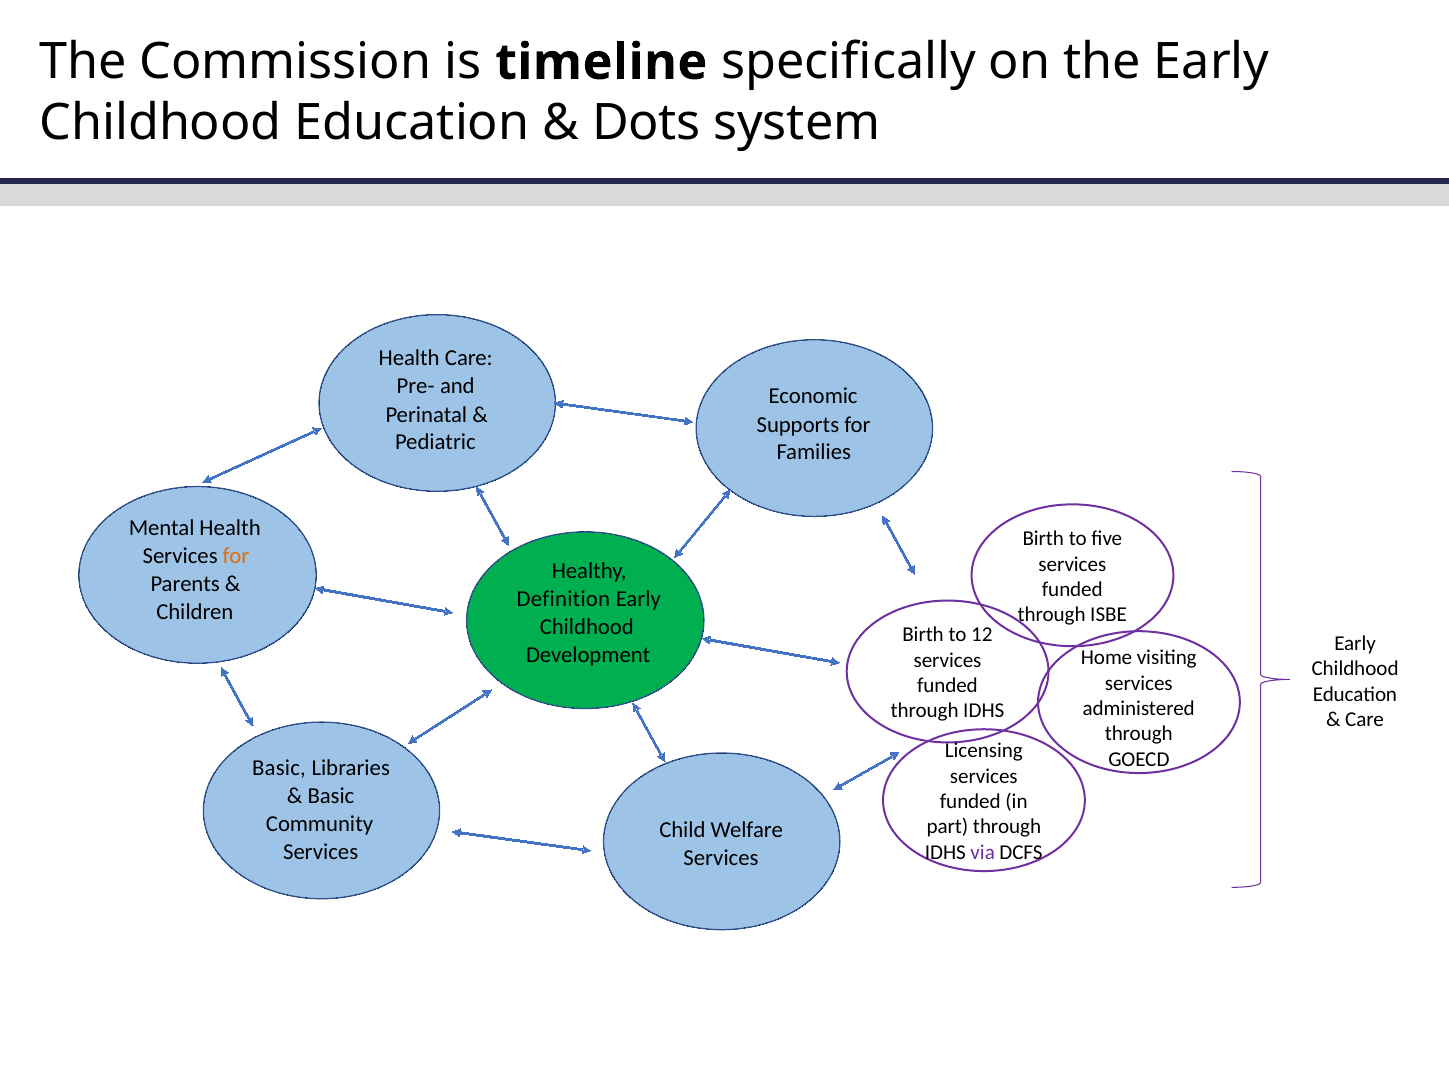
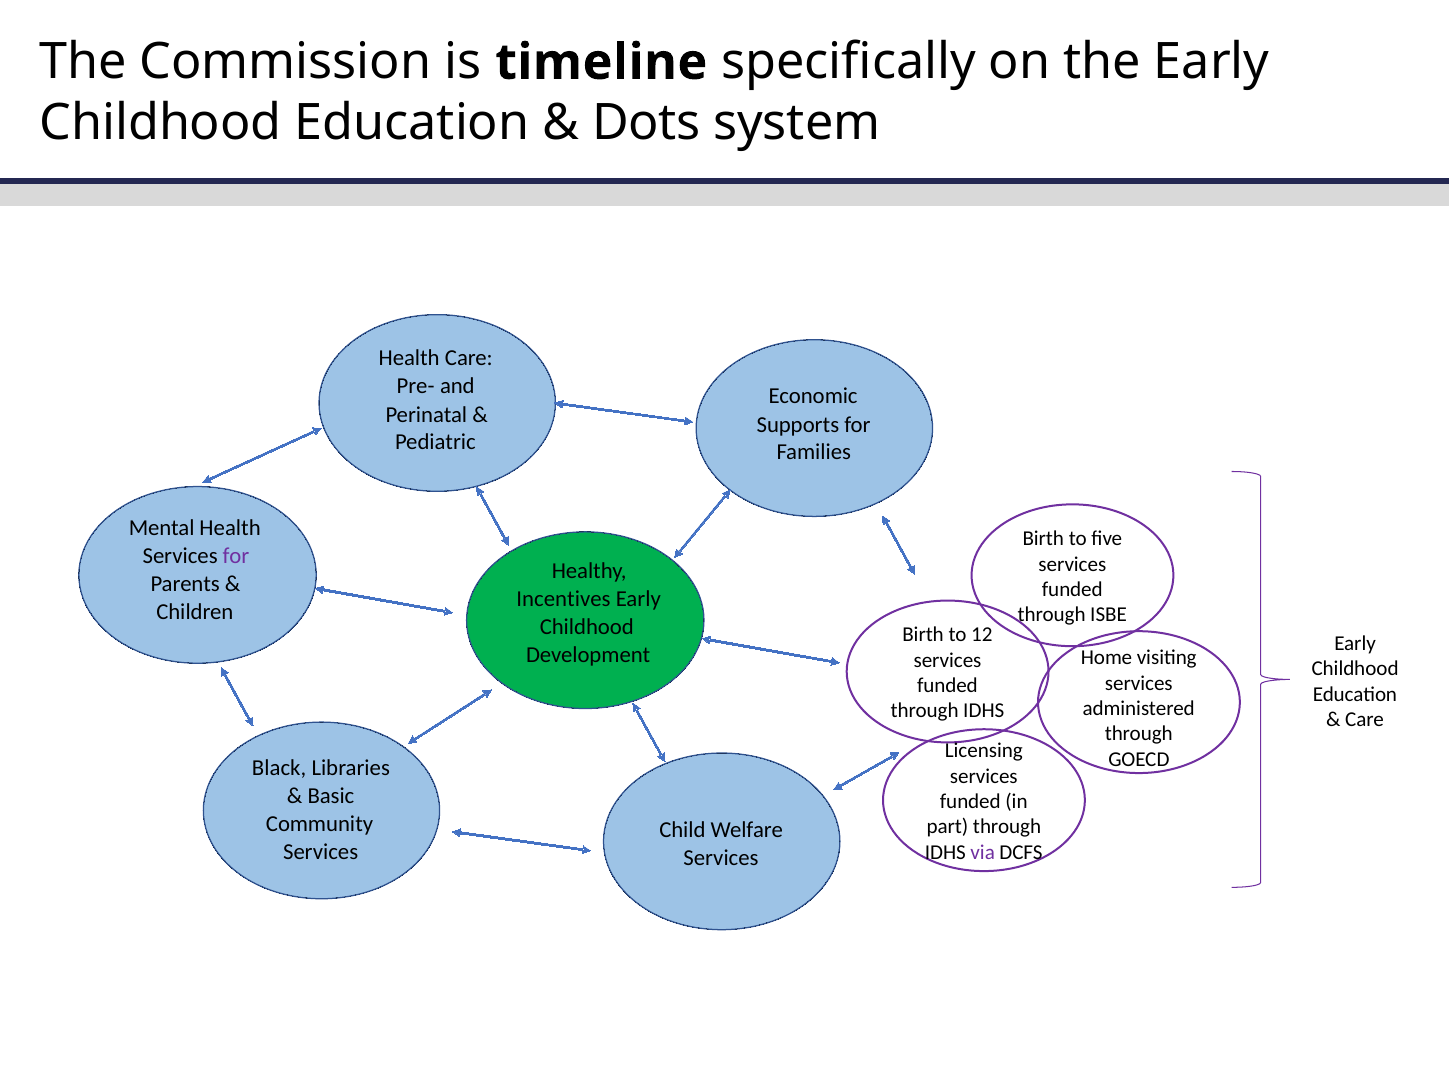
for at (236, 555) colour: orange -> purple
Definition: Definition -> Incentives
Basic at (279, 768): Basic -> Black
